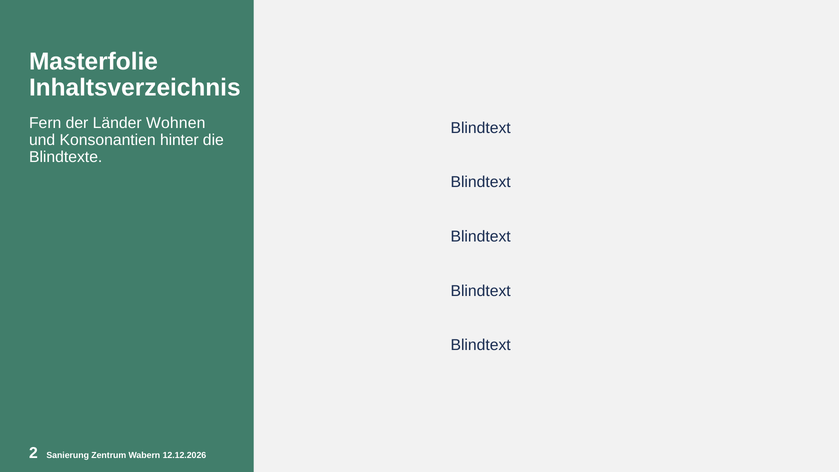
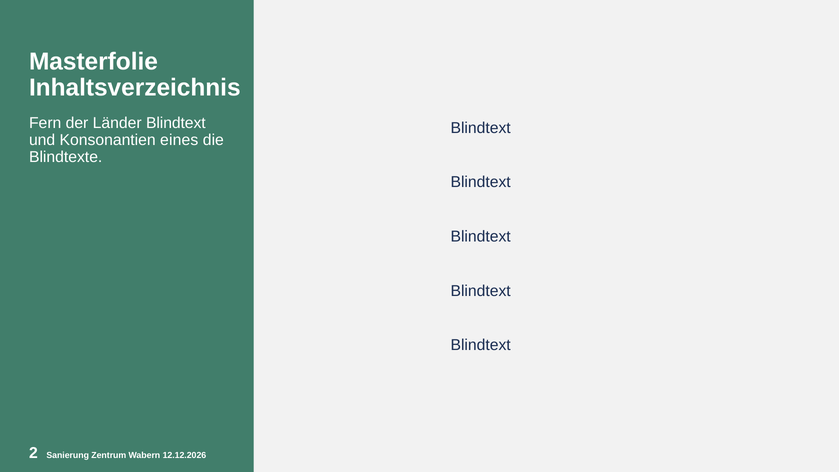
Länder Wohnen: Wohnen -> Blindtext
hinter: hinter -> eines
